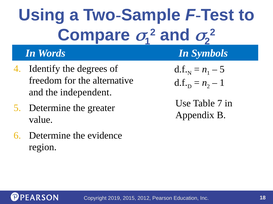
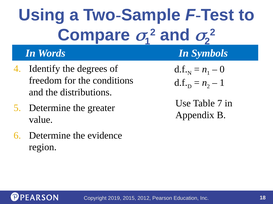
5 at (222, 69): 5 -> 0
alternative: alternative -> conditions
independent: independent -> distributions
